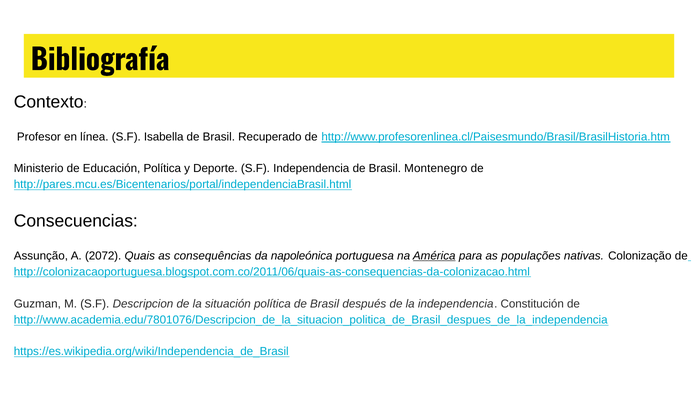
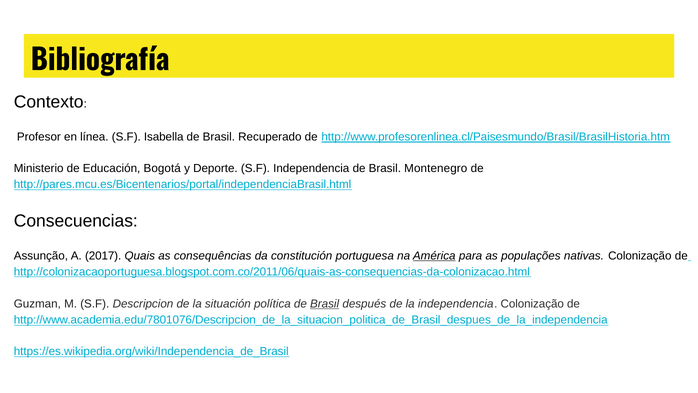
Educación Política: Política -> Bogotá
2072: 2072 -> 2017
napoleónica: napoleónica -> constitución
Brasil at (325, 304) underline: none -> present
independencia Constitución: Constitución -> Colonização
